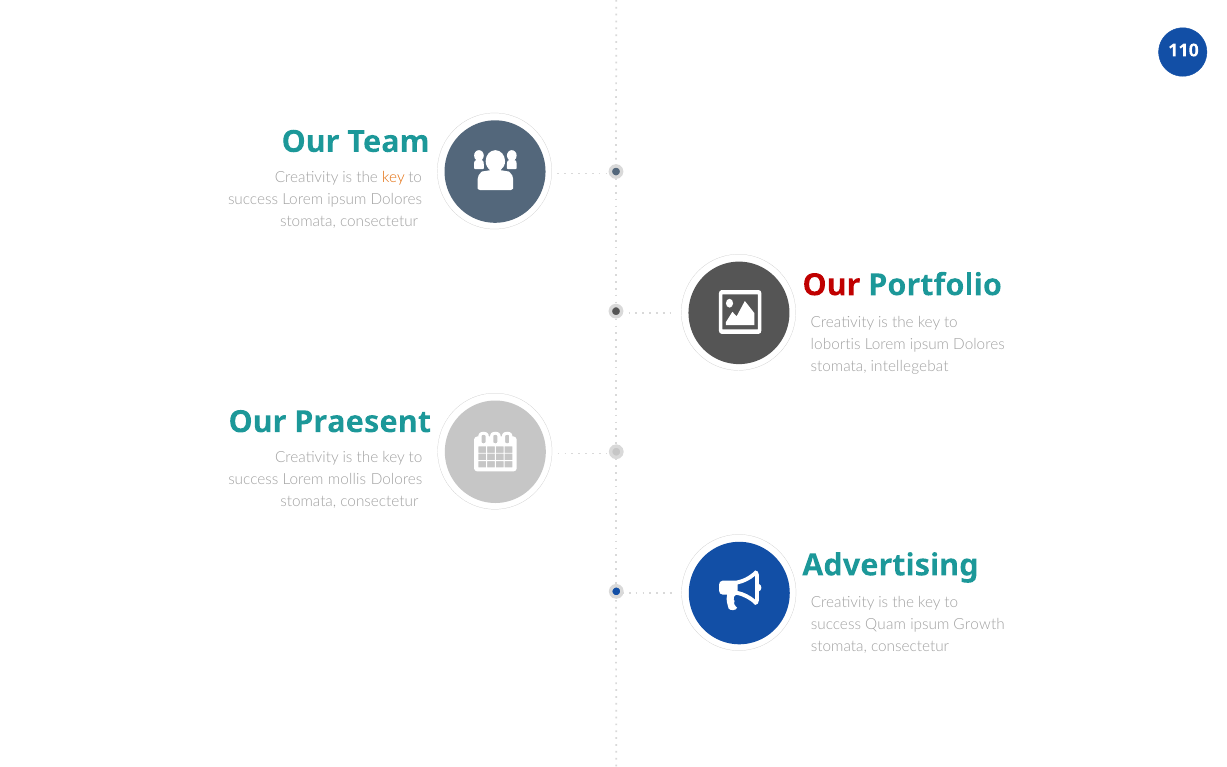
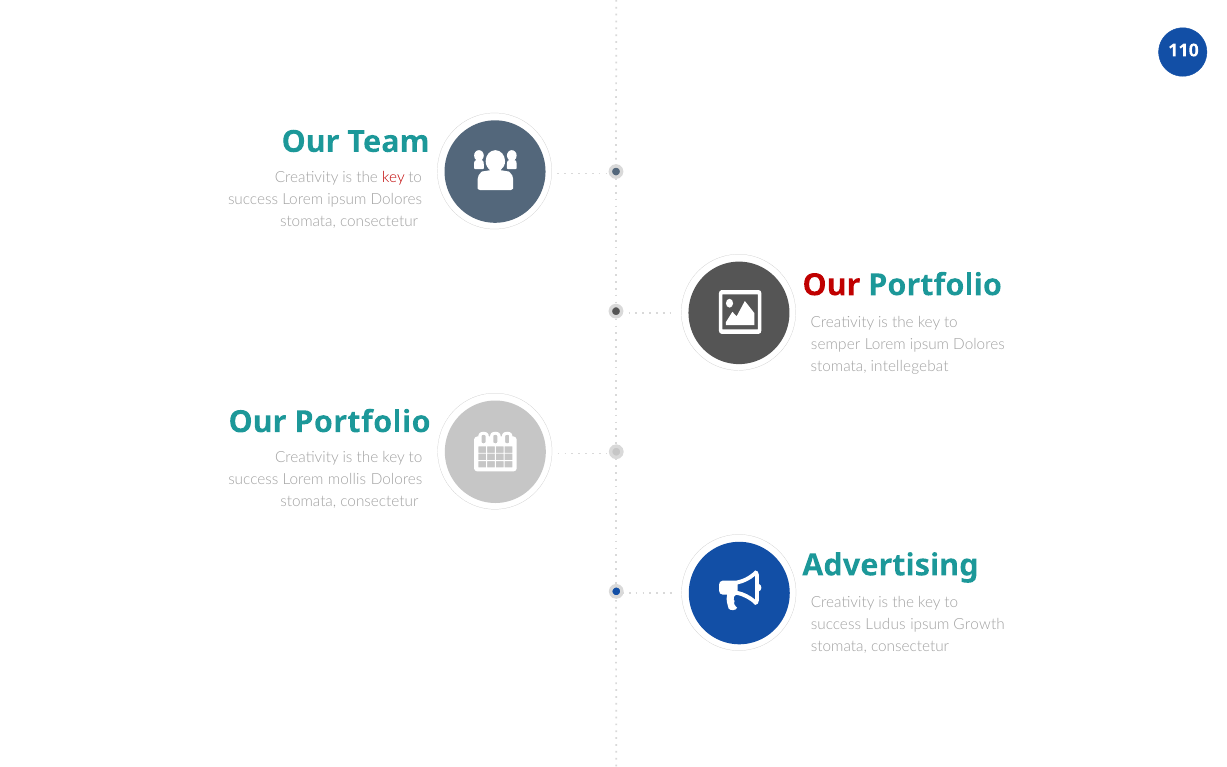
key at (393, 177) colour: orange -> red
lobortis: lobortis -> semper
Praesent at (363, 422): Praesent -> Portfolio
Quam: Quam -> Ludus
